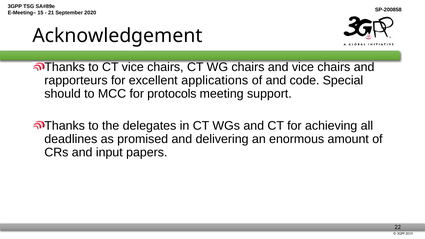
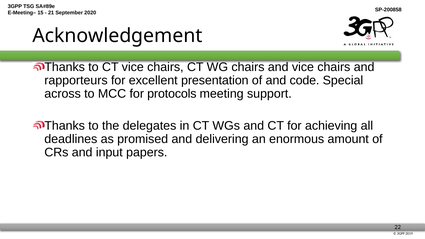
applications: applications -> presentation
should: should -> across
